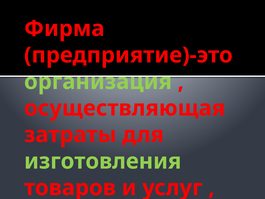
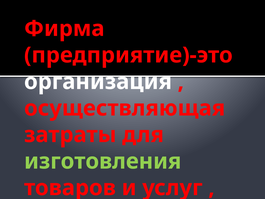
организация colour: light green -> white
